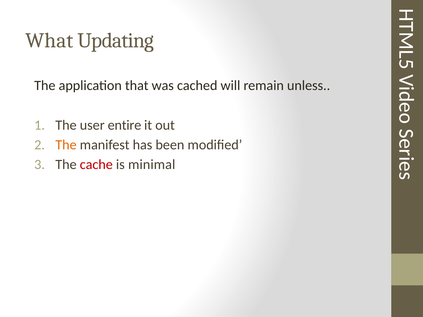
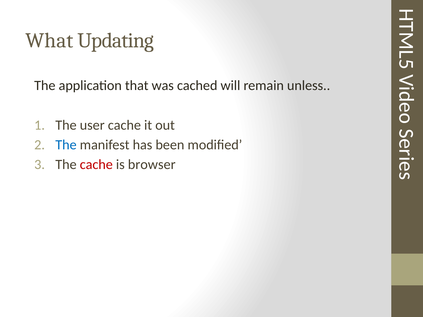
user entire: entire -> cache
The at (66, 145) colour: orange -> blue
minimal: minimal -> browser
